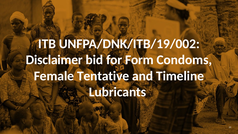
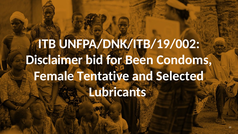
Form: Form -> Been
Timeline: Timeline -> Selected
